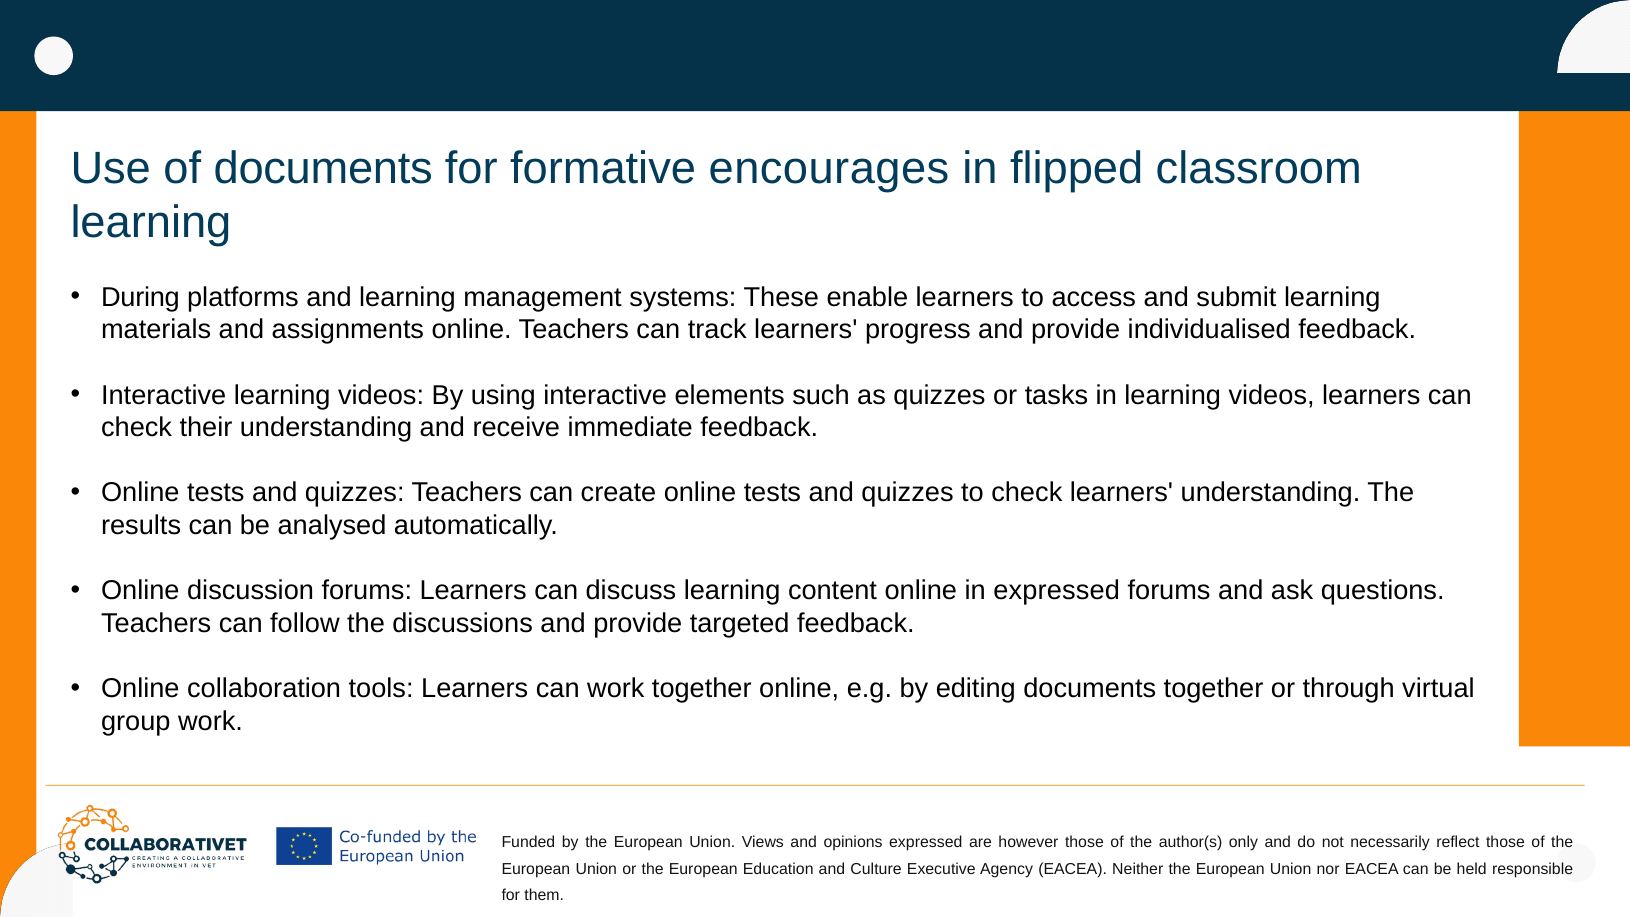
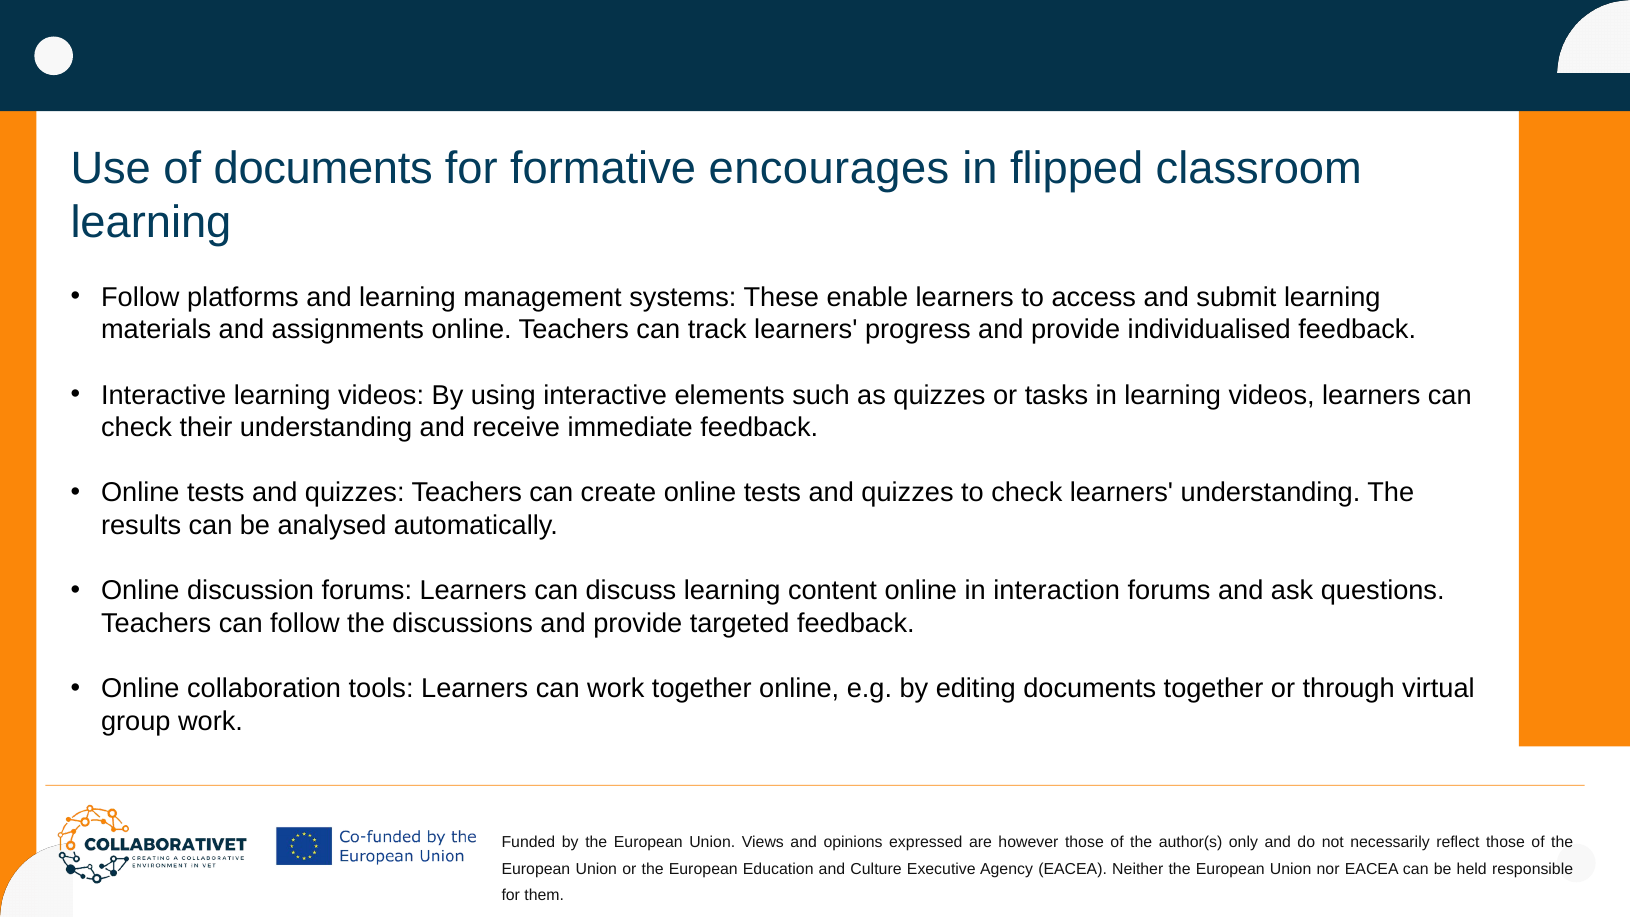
During at (140, 297): During -> Follow
in expressed: expressed -> interaction
